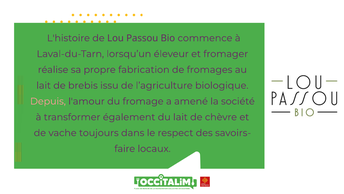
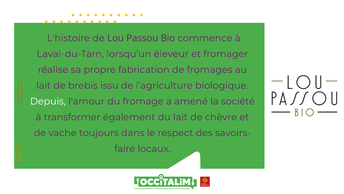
Depuis colour: pink -> white
